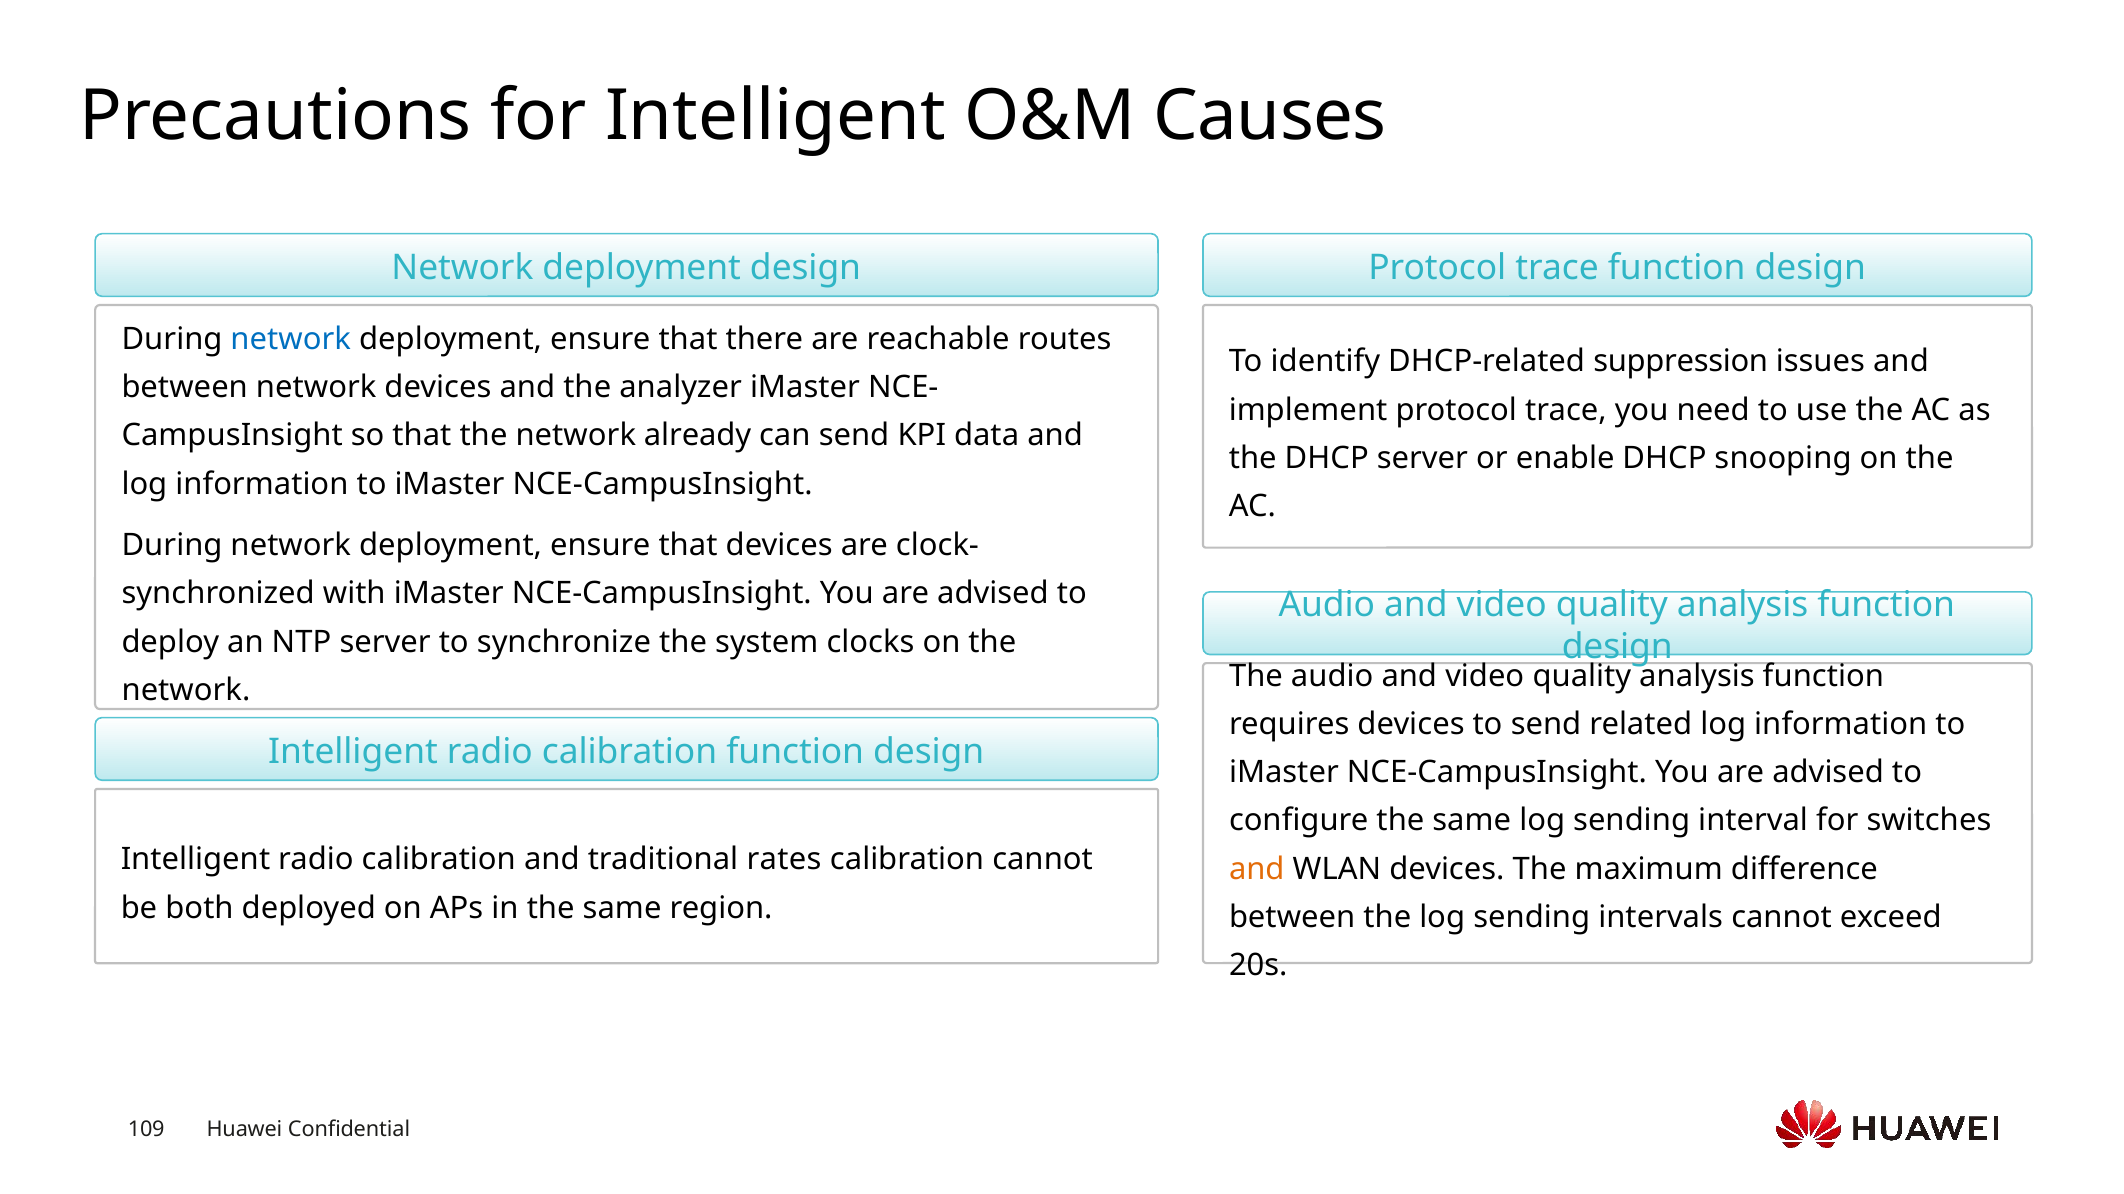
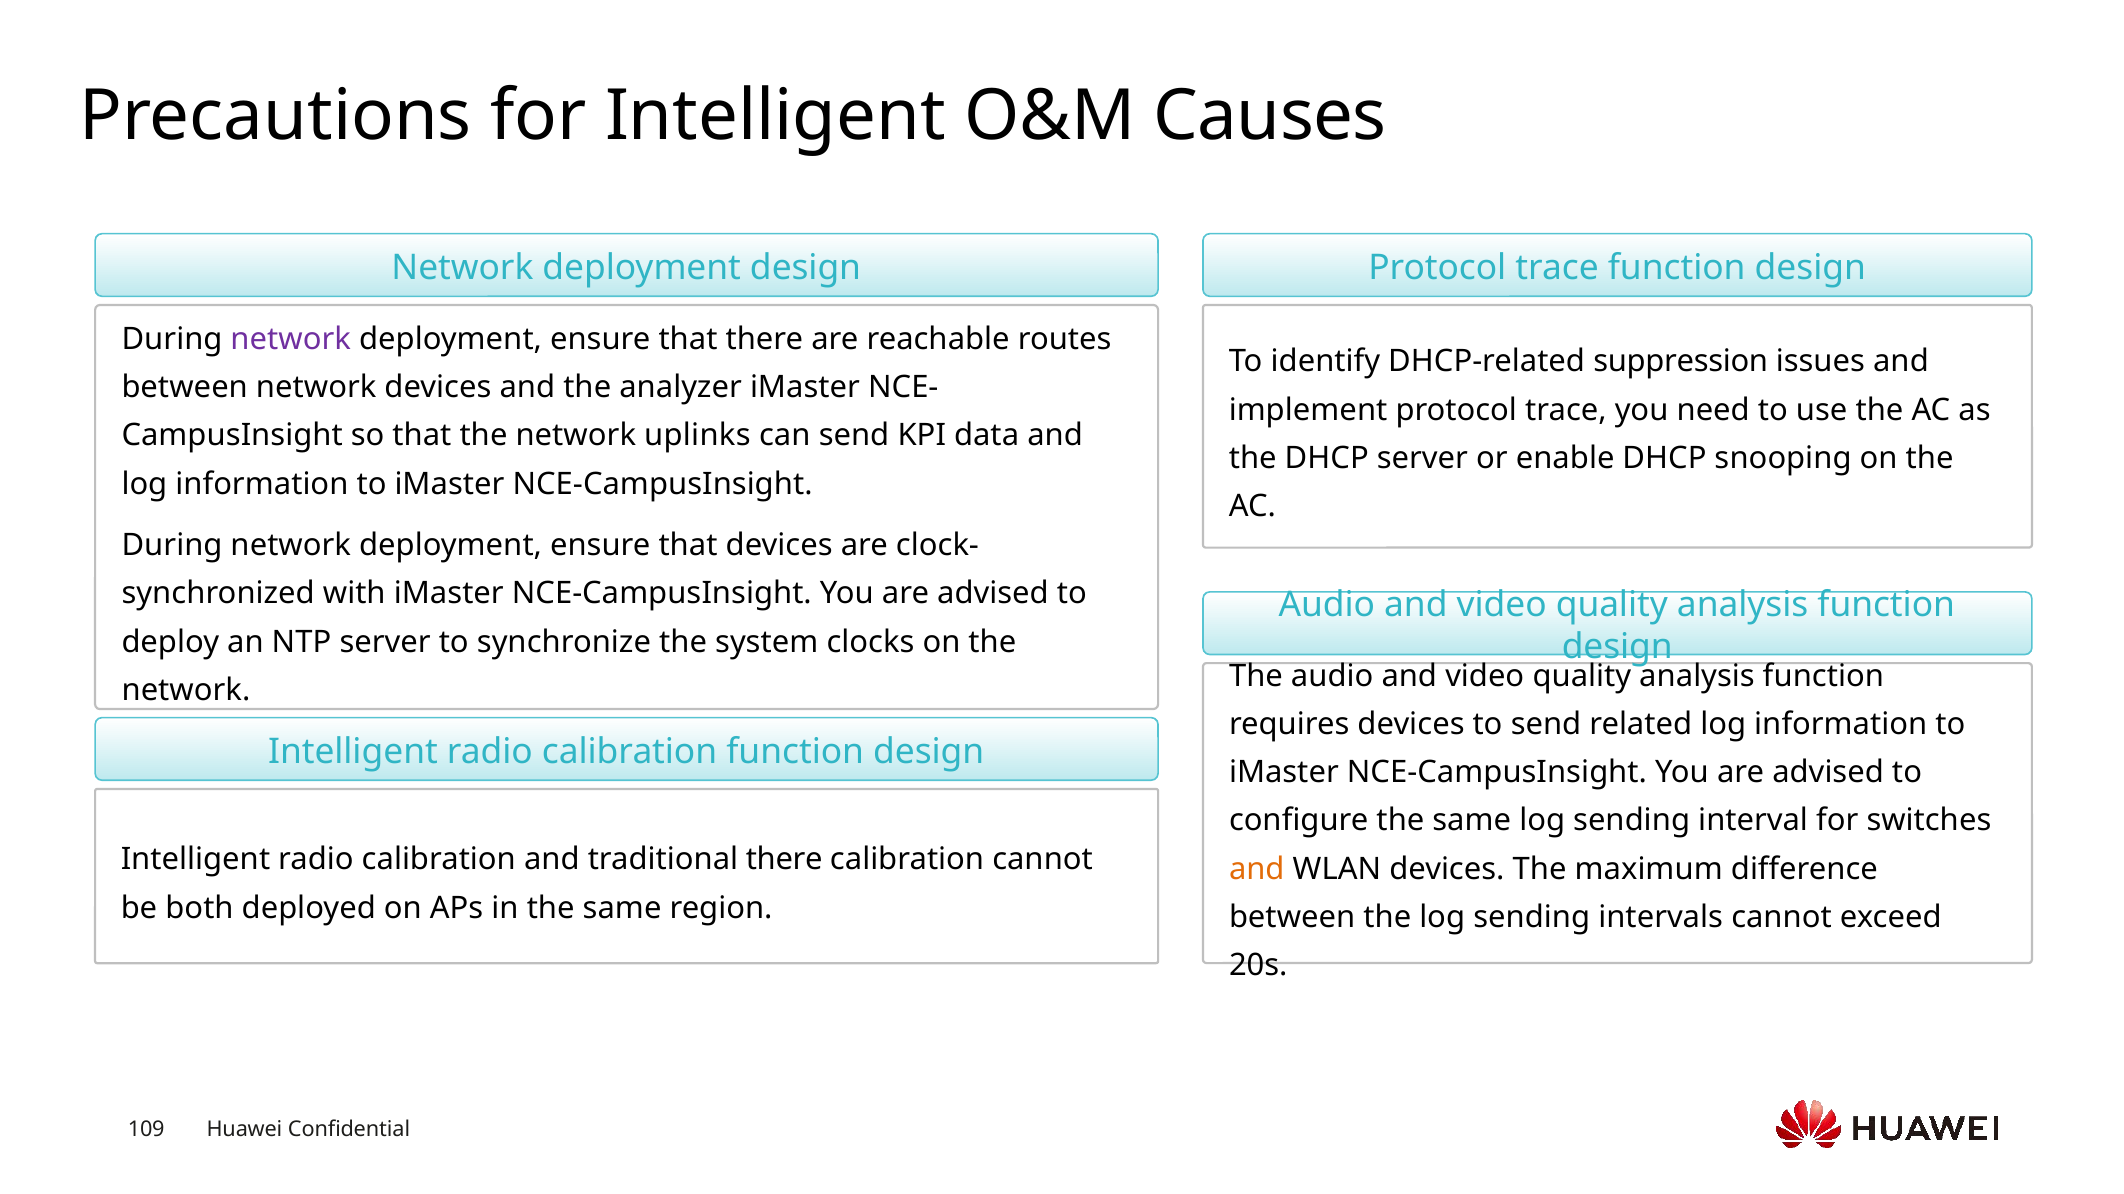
network at (291, 339) colour: blue -> purple
already: already -> uplinks
traditional rates: rates -> there
